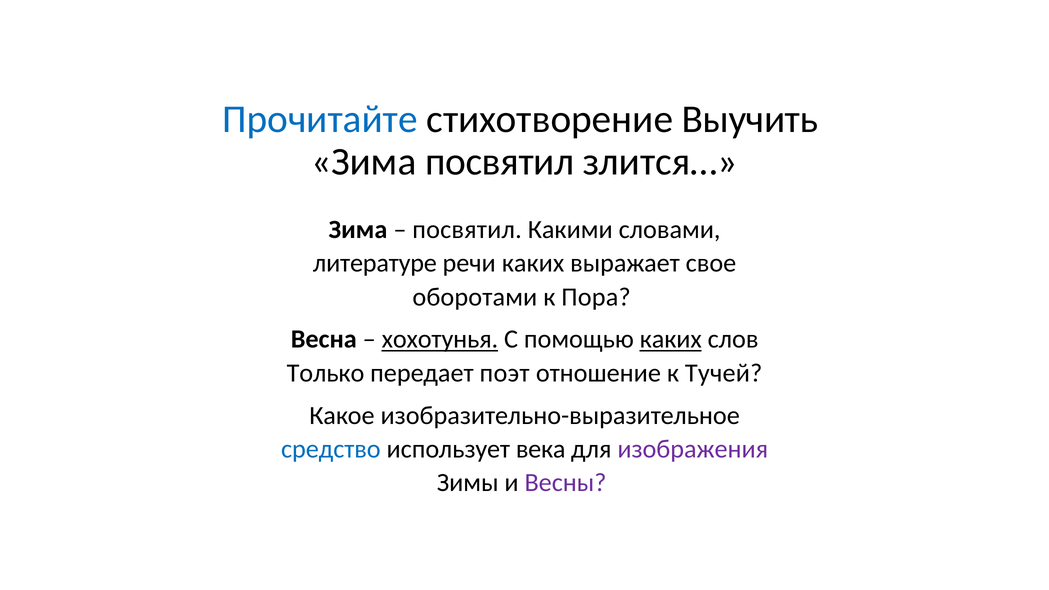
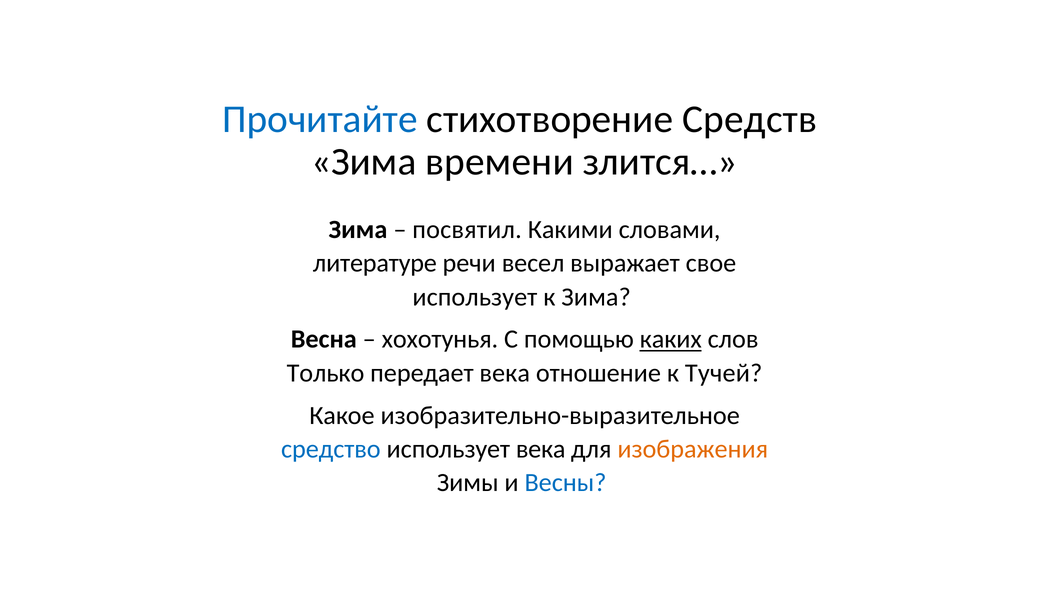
Выучить: Выучить -> Средств
Зима посвятил: посвятил -> времени
речи каких: каких -> весел
оборотами at (475, 297): оборотами -> использует
к Пора: Пора -> Зима
хохотунья underline: present -> none
передает поэт: поэт -> века
изображения colour: purple -> orange
Весны colour: purple -> blue
